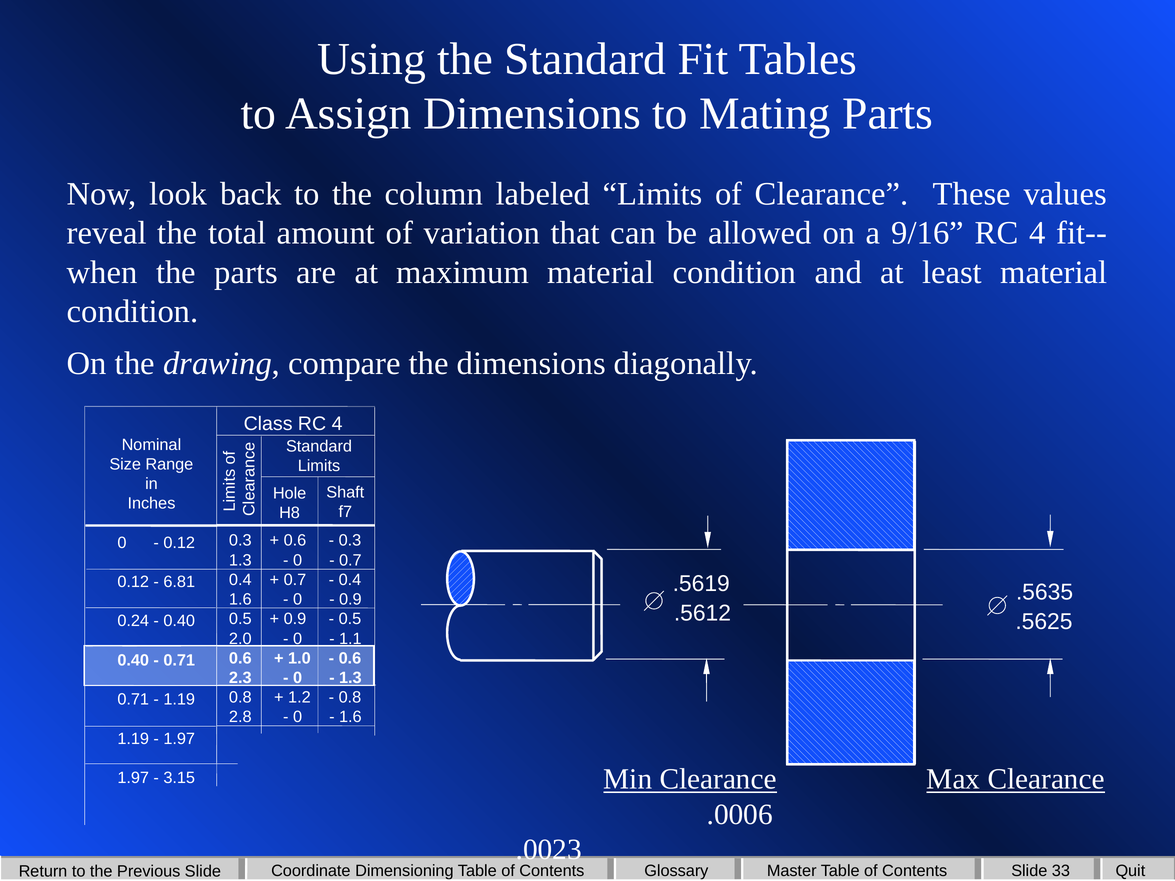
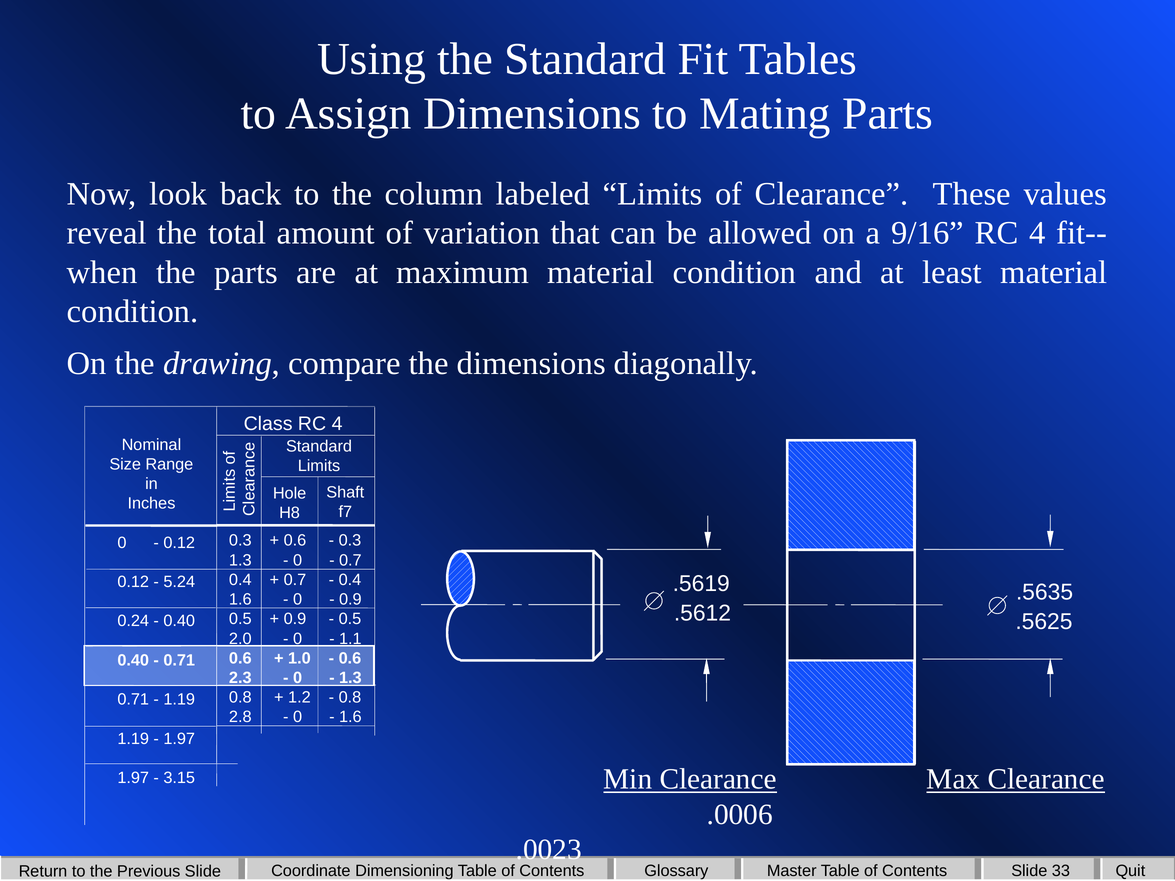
6.81: 6.81 -> 5.24
